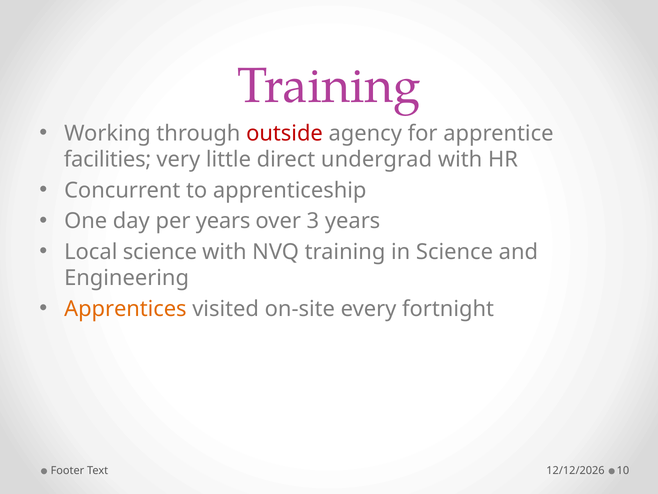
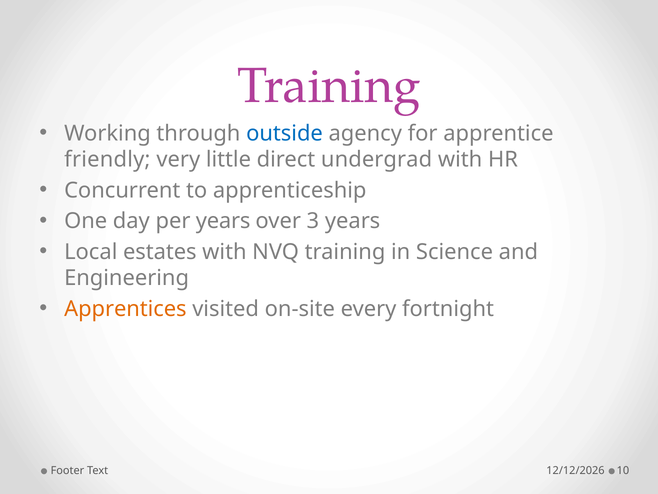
outside colour: red -> blue
facilities: facilities -> friendly
Local science: science -> estates
